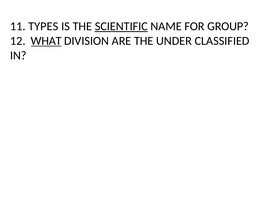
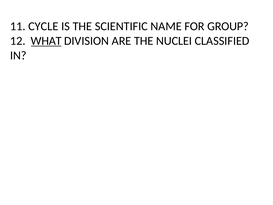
TYPES: TYPES -> CYCLE
SCIENTIFIC underline: present -> none
UNDER: UNDER -> NUCLEI
